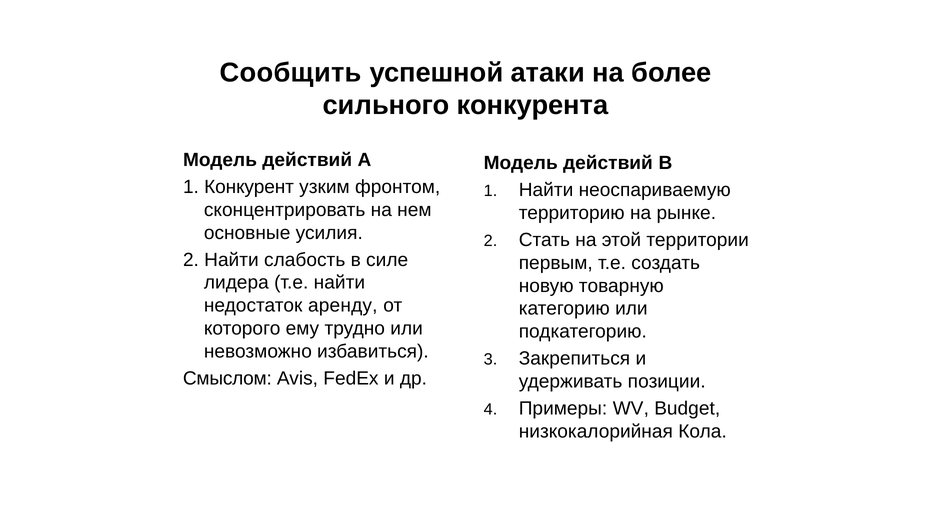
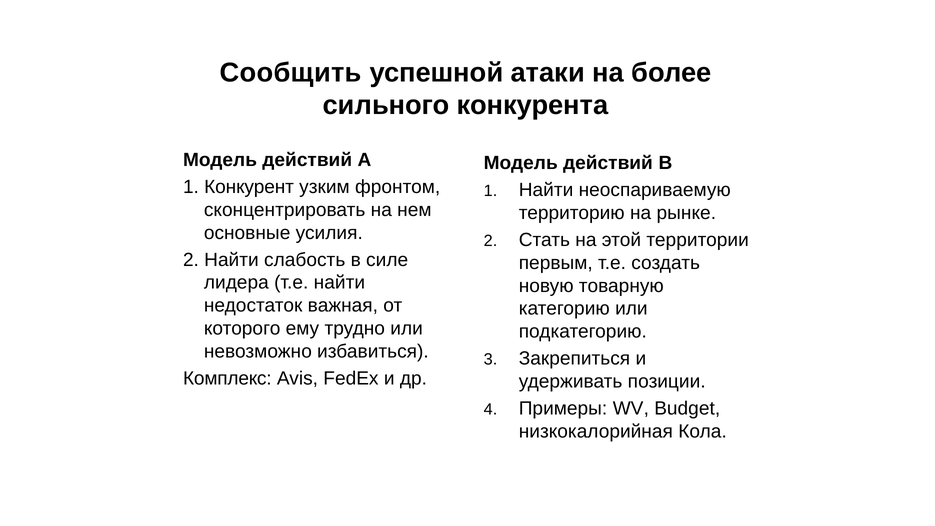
аренду: аренду -> важная
Смыслом: Смыслом -> Комплекс
